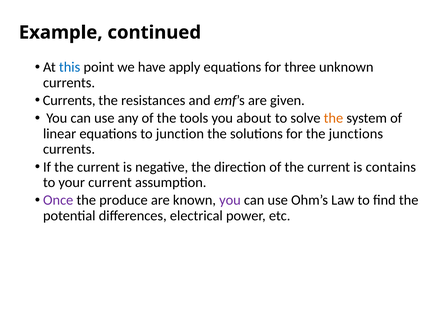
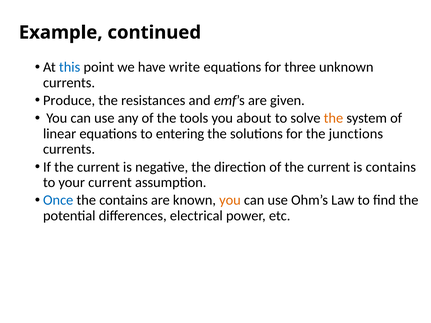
apply: apply -> write
Currents at (69, 101): Currents -> Produce
junction: junction -> entering
Once colour: purple -> blue
the produce: produce -> contains
you at (230, 200) colour: purple -> orange
